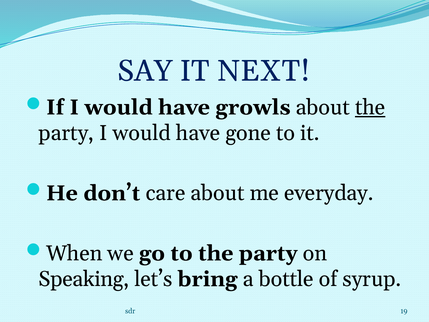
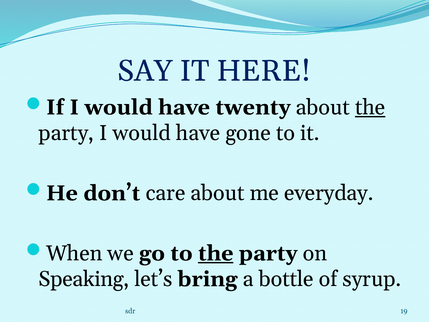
NEXT: NEXT -> HERE
growls: growls -> twenty
the at (216, 253) underline: none -> present
